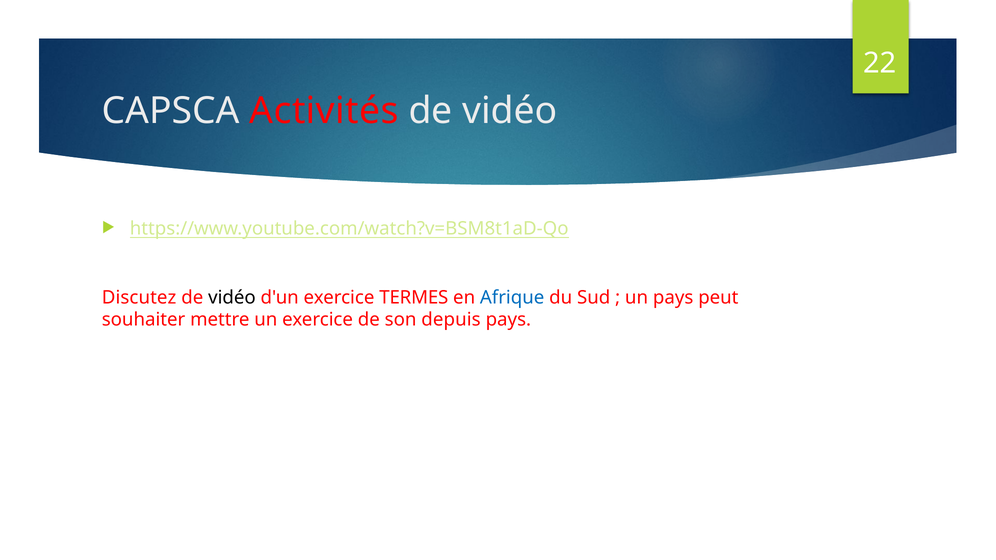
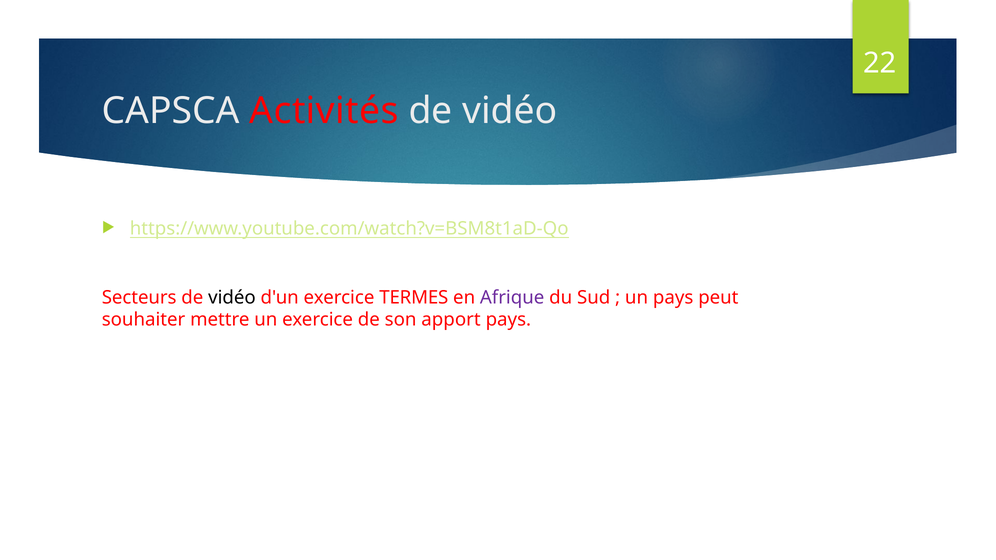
Discutez: Discutez -> Secteurs
Afrique colour: blue -> purple
depuis: depuis -> apport
